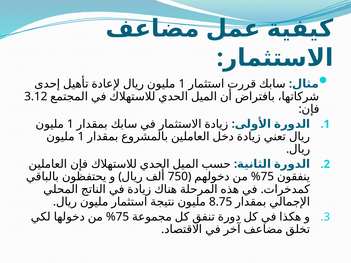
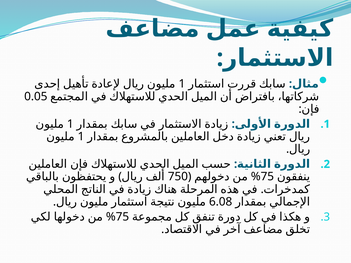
3.12: 3.12 -> 0.05
8.75: 8.75 -> 6.08
